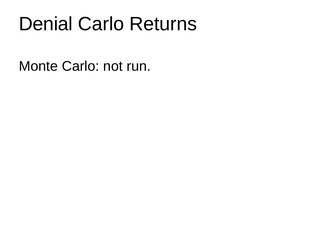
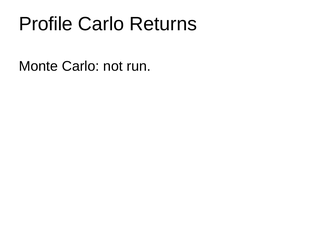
Denial: Denial -> Profile
